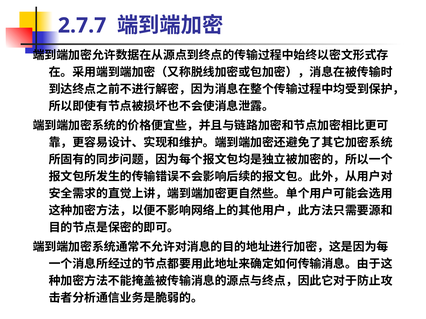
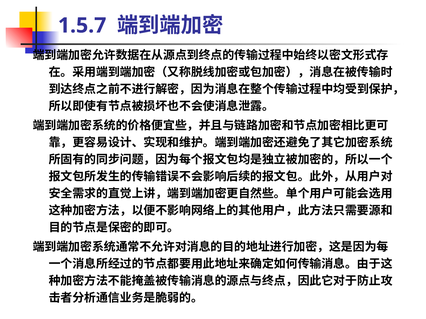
2.7.7: 2.7.7 -> 1.5.7
